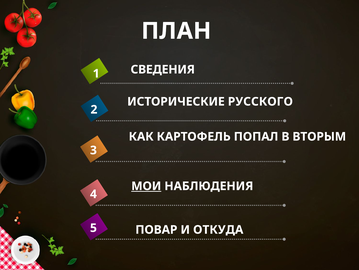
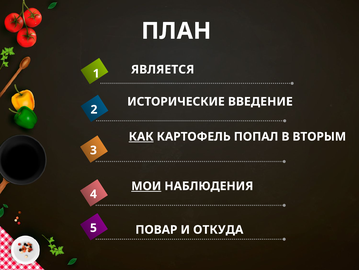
СВЕДЕНИЯ: СВЕДЕНИЯ -> ЯВЛЯЕТСЯ
РУССКОГО: РУССКОГО -> ВВЕДЕНИЕ
КАК underline: none -> present
